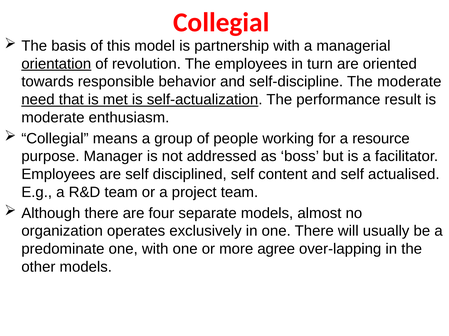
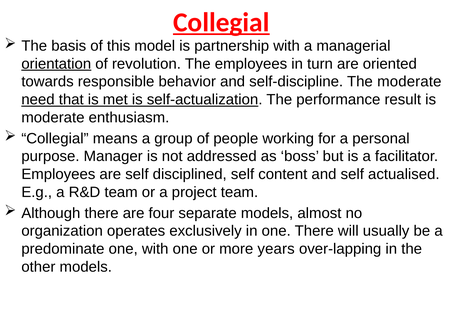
Collegial at (221, 22) underline: none -> present
resource: resource -> personal
agree: agree -> years
